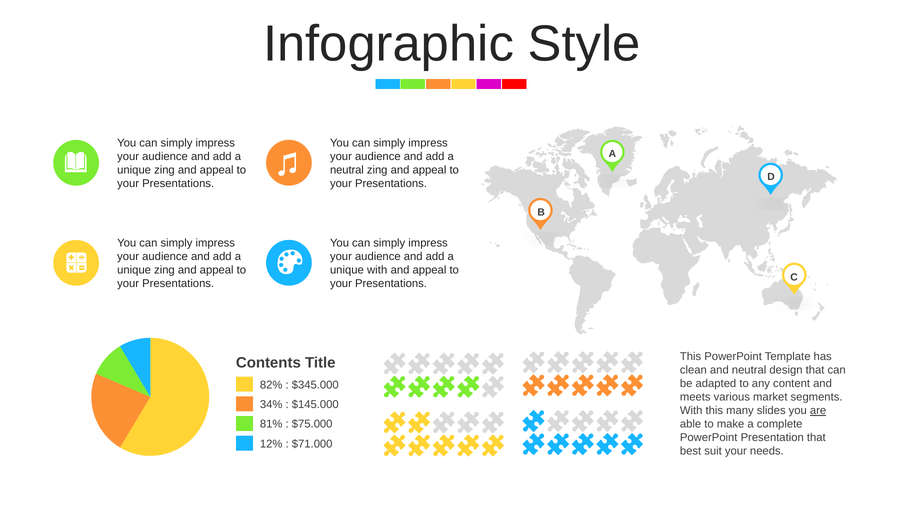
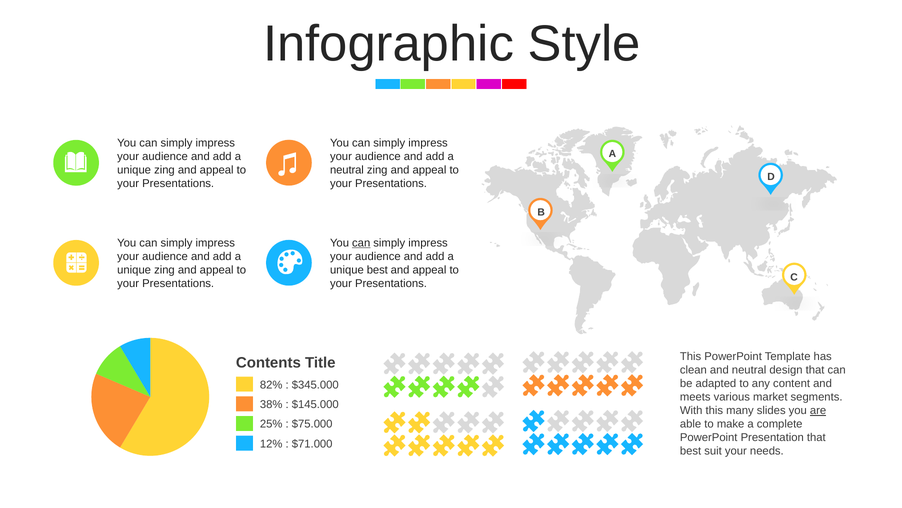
can at (361, 243) underline: none -> present
unique with: with -> best
34%: 34% -> 38%
81%: 81% -> 25%
